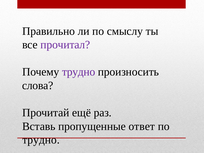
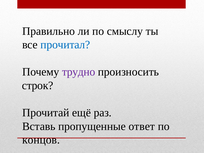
прочитал colour: purple -> blue
слова: слова -> строк
трудно at (41, 140): трудно -> концов
